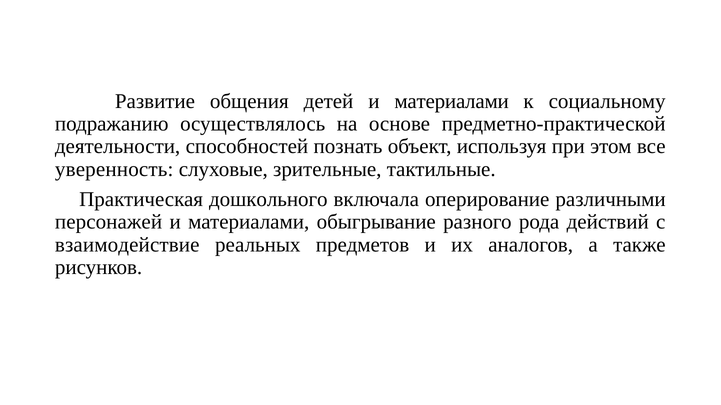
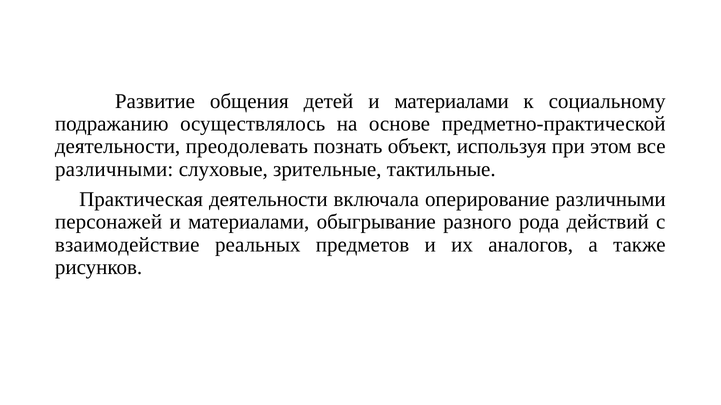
способностей: способностей -> преодолевать
уверенность at (114, 169): уверенность -> различными
Практическая дошкольного: дошкольного -> деятельности
